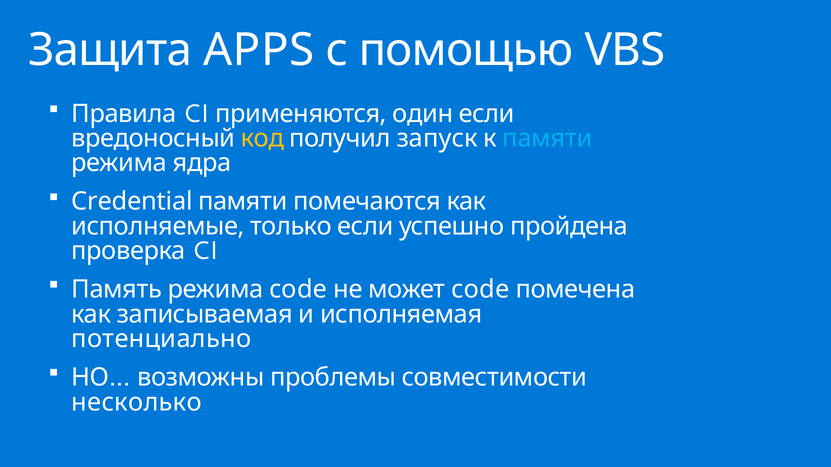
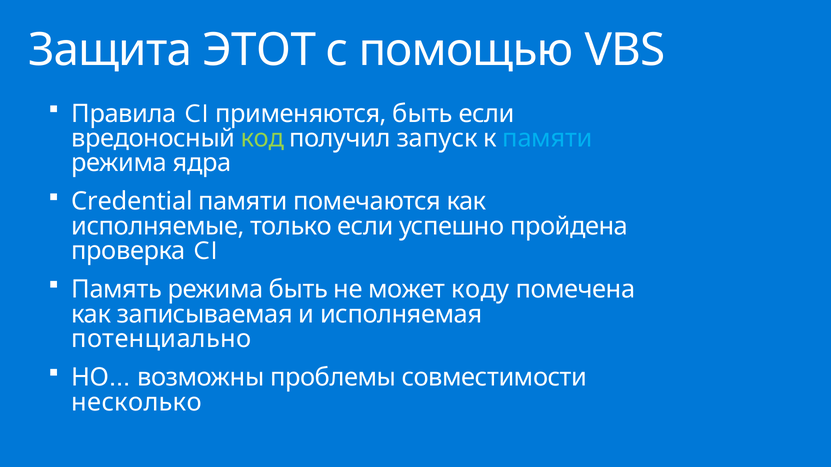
APPS: APPS -> ЭТОТ
применяются один: один -> быть
код colour: yellow -> light green
режима code: code -> быть
может code: code -> коду
